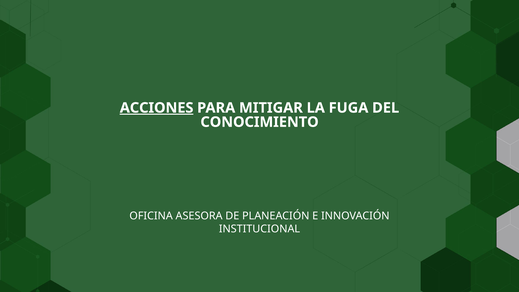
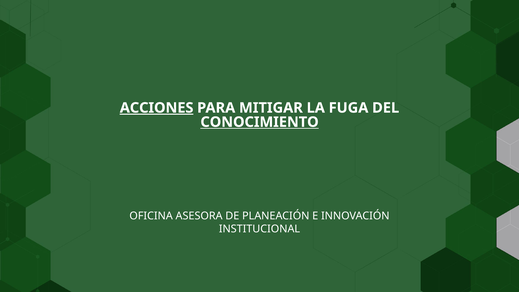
CONOCIMIENTO underline: none -> present
